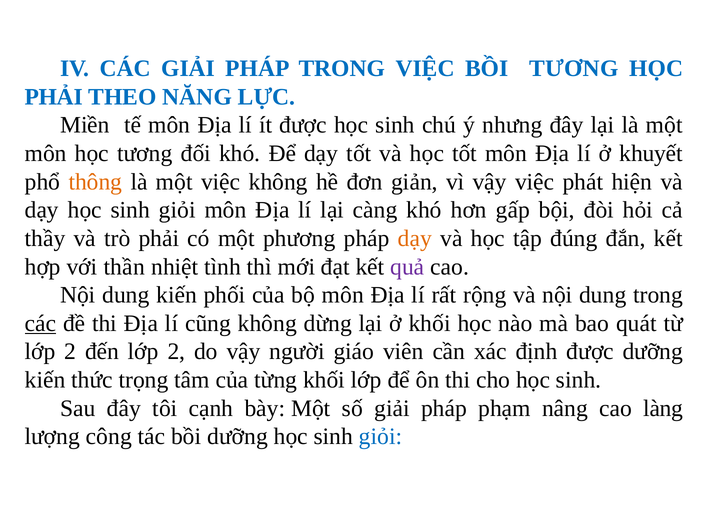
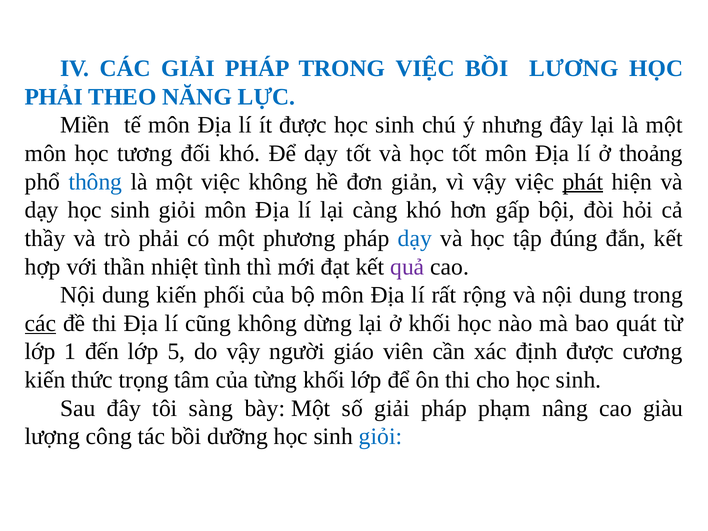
BỒI TƯƠNG: TƯƠNG -> LƯƠNG
khuyết: khuyết -> thoảng
thông colour: orange -> blue
phát underline: none -> present
dạy at (415, 238) colour: orange -> blue
2 at (70, 352): 2 -> 1
đến lớp 2: 2 -> 5
được dưỡng: dưỡng -> cương
cạnh: cạnh -> sàng
làng: làng -> giàu
